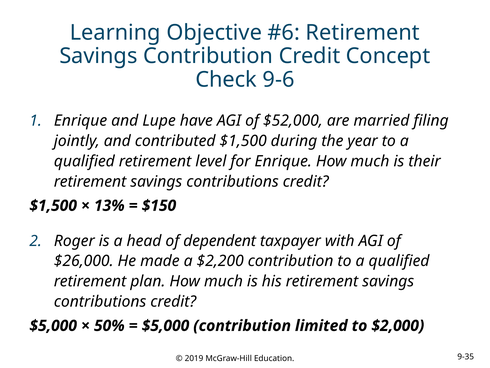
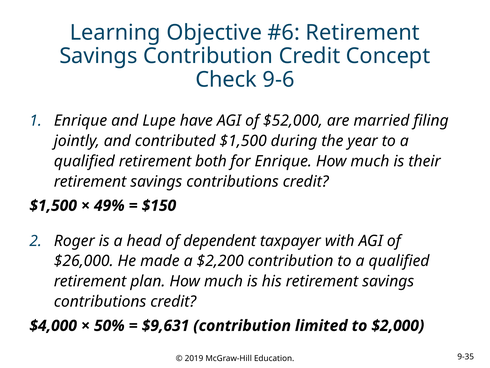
level: level -> both
13%: 13% -> 49%
$5,000 at (53, 325): $5,000 -> $4,000
$5,000 at (166, 325): $5,000 -> $9,631
